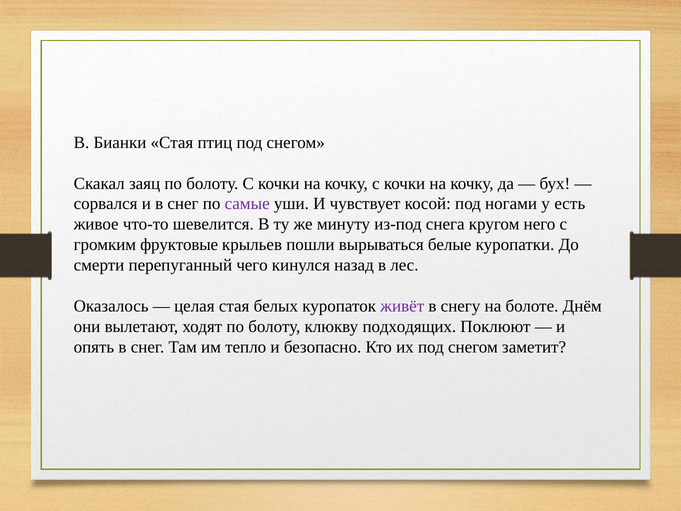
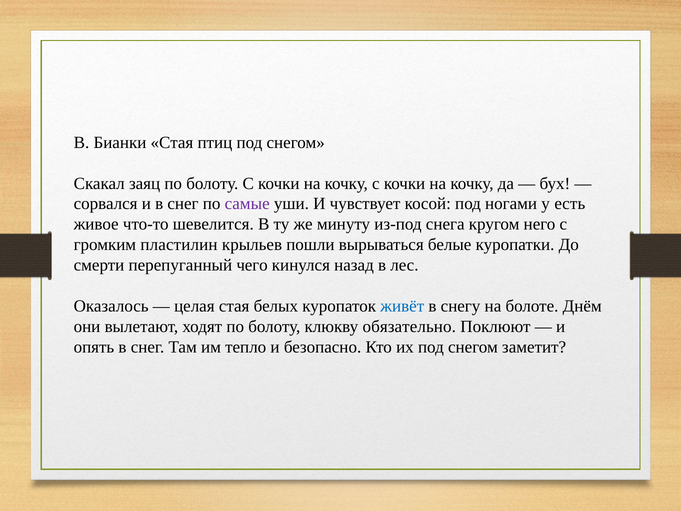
фруктовые: фруктовые -> пластилин
живёт colour: purple -> blue
подходящих: подходящих -> обязательно
